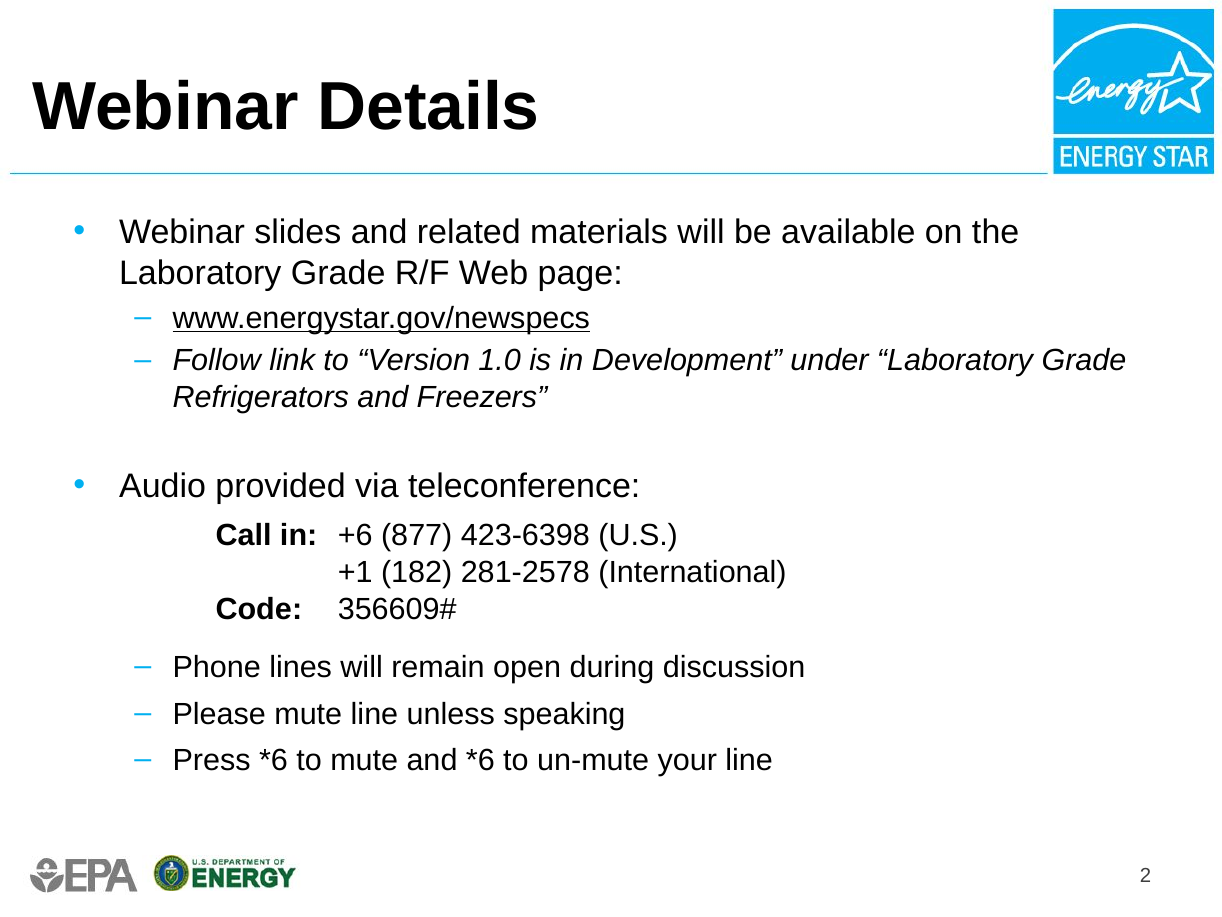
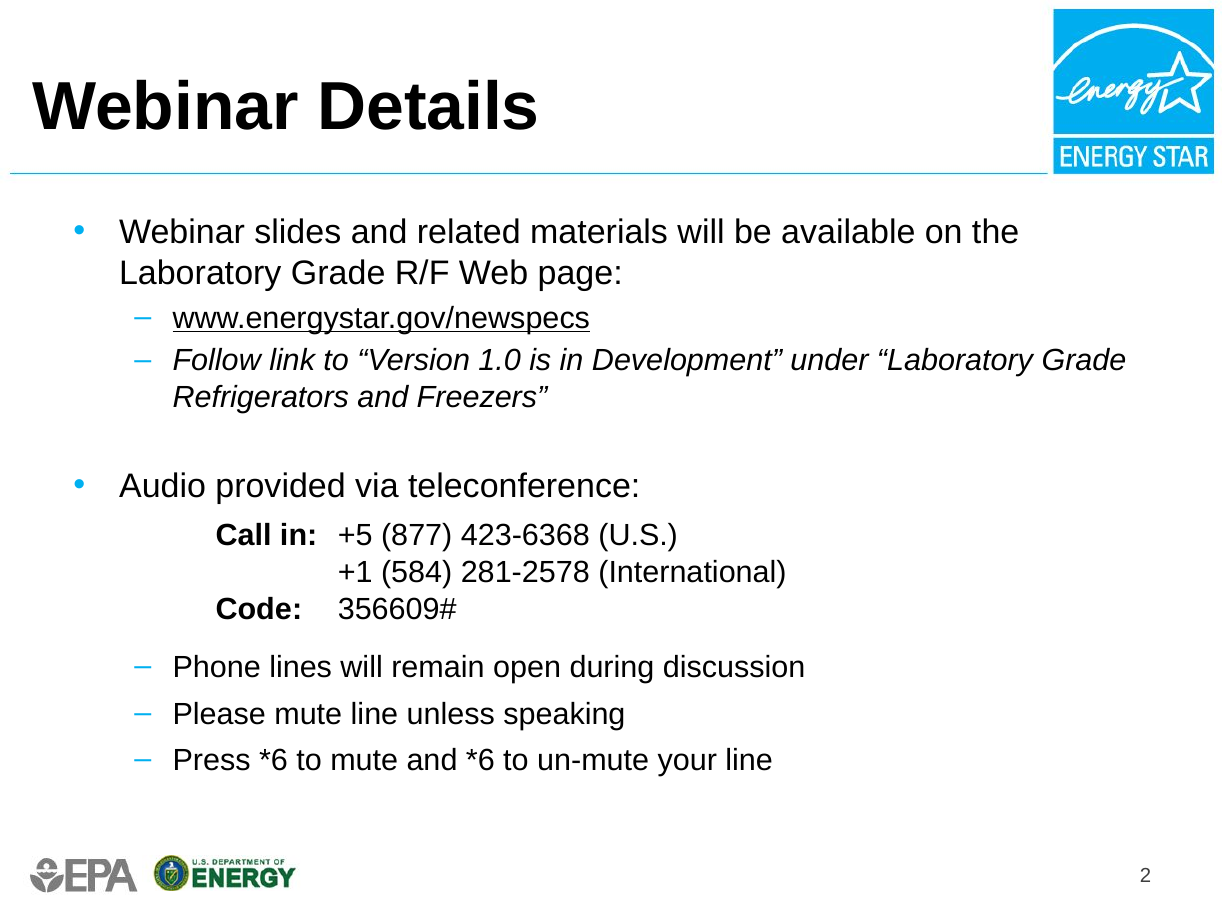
+6: +6 -> +5
423-6398: 423-6398 -> 423-6368
182: 182 -> 584
